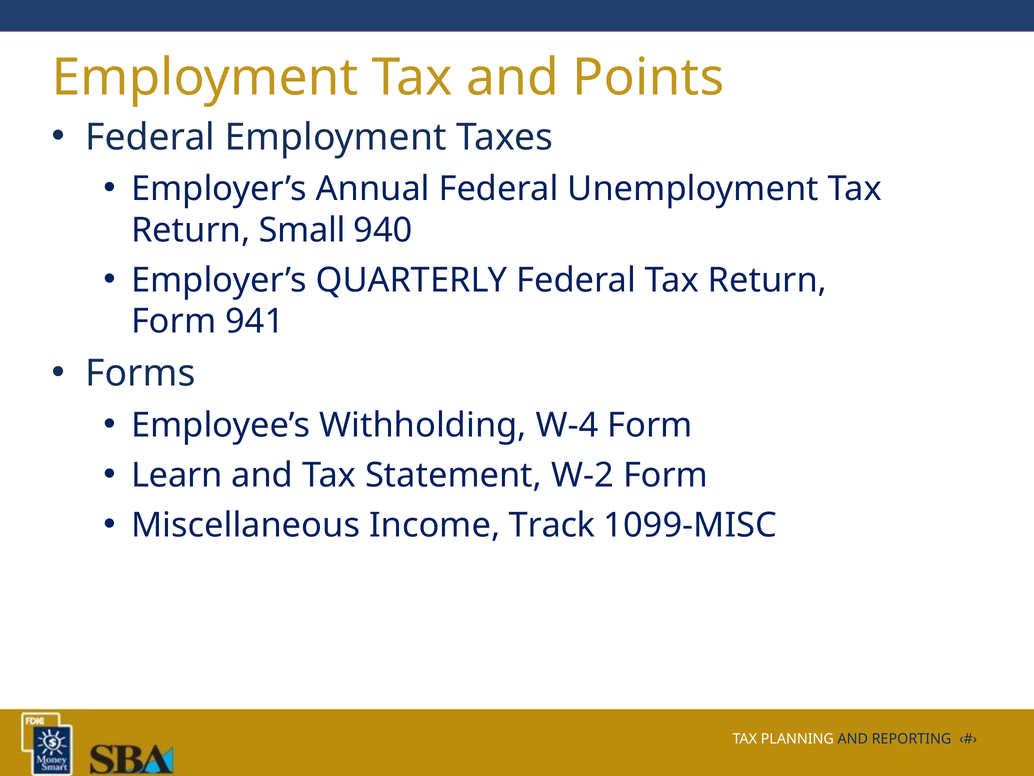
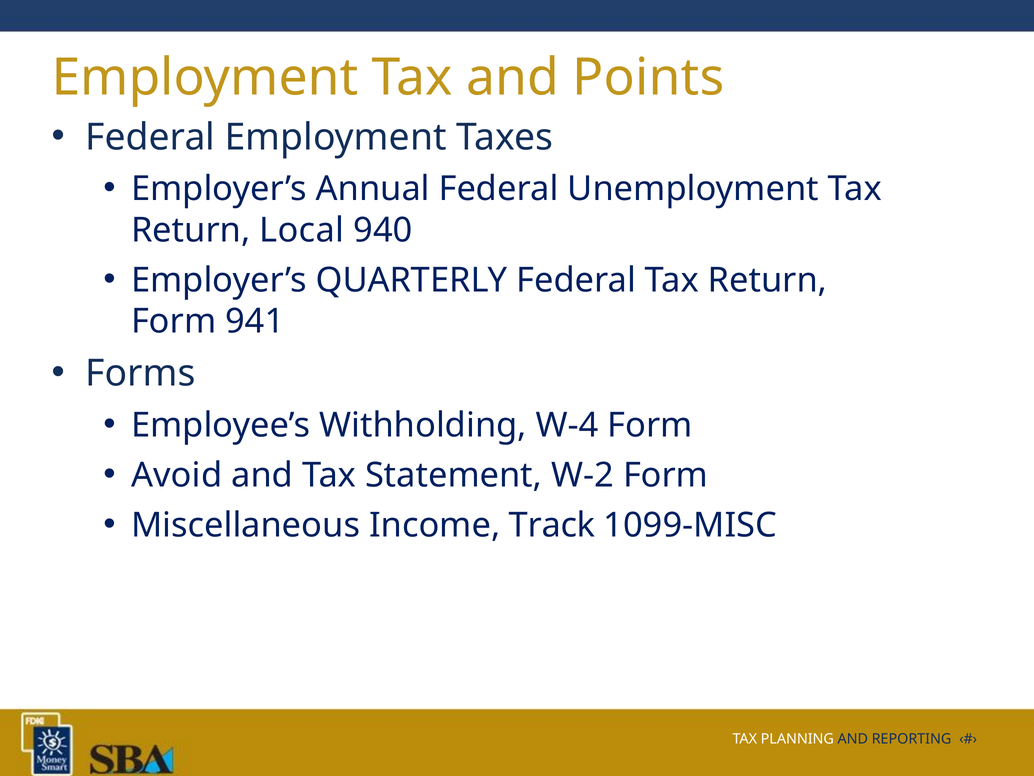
Small: Small -> Local
Learn: Learn -> Avoid
